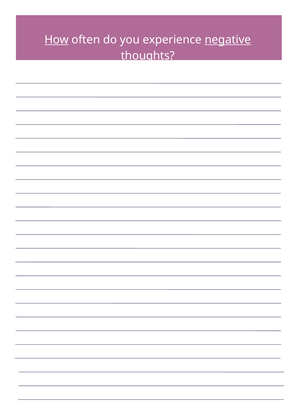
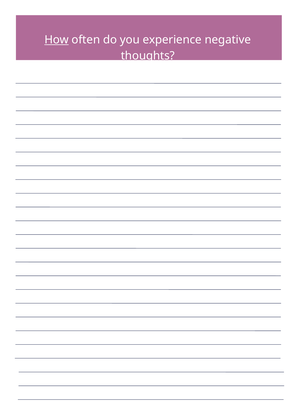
negative underline: present -> none
